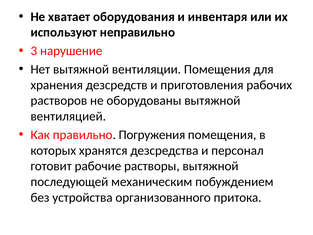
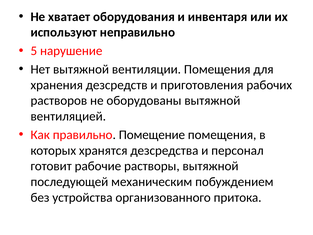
3: 3 -> 5
Погружения: Погружения -> Помещение
